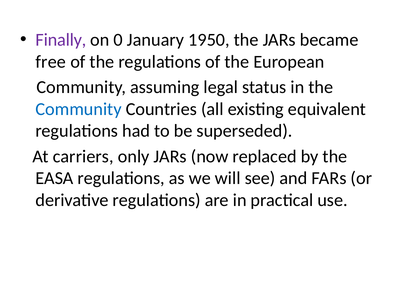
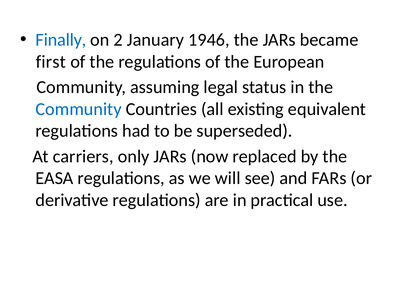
Finally colour: purple -> blue
0: 0 -> 2
1950: 1950 -> 1946
free: free -> first
